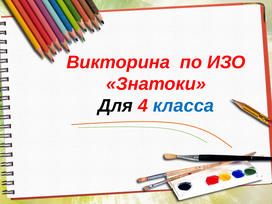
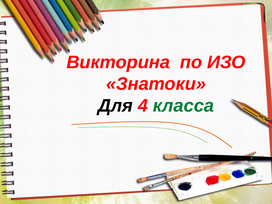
класса colour: blue -> green
